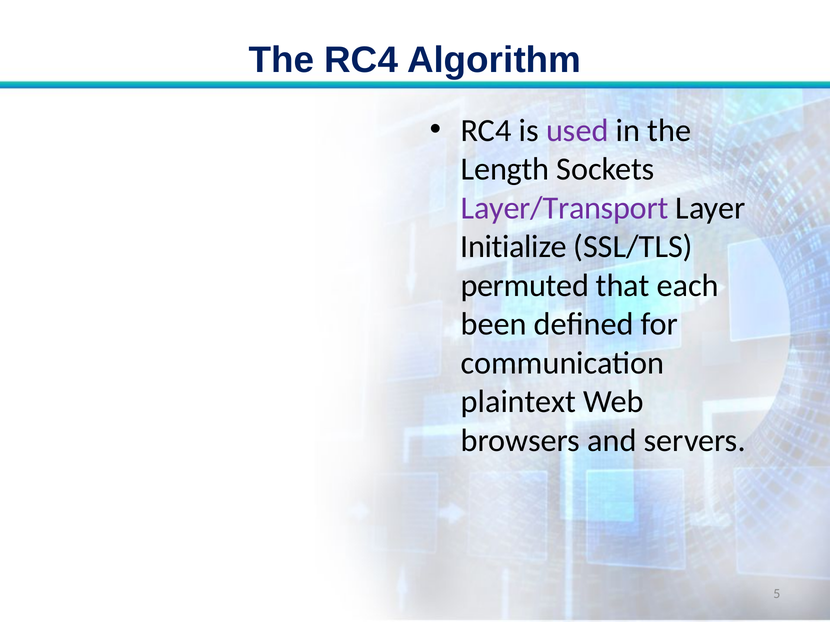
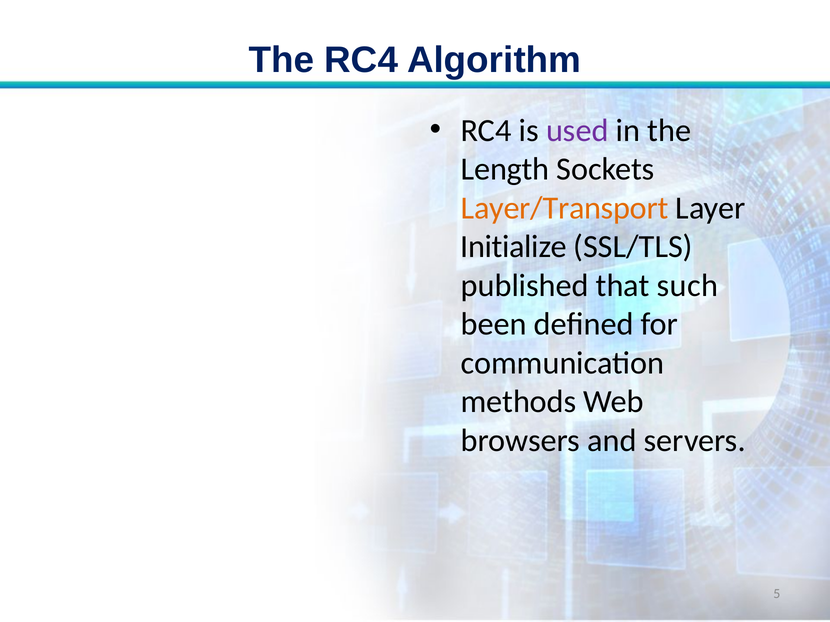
Layer/Transport colour: purple -> orange
permuted: permuted -> published
each: each -> such
plaintext: plaintext -> methods
